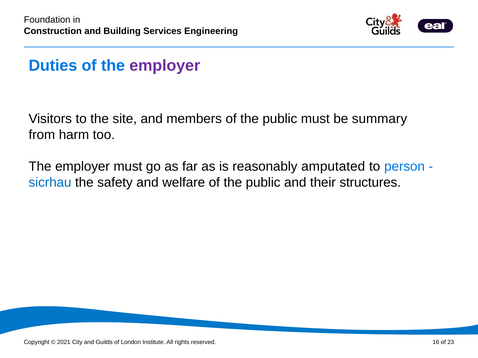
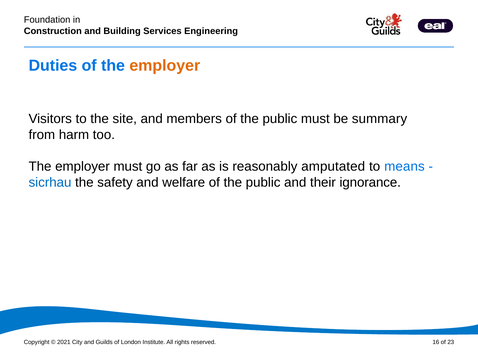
employer at (165, 66) colour: purple -> orange
person: person -> means
structures: structures -> ignorance
